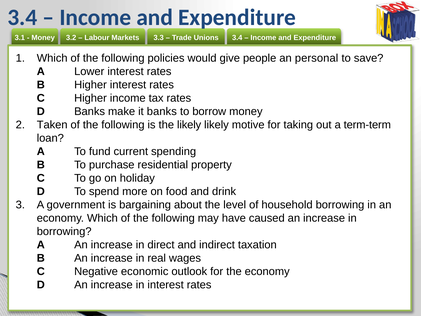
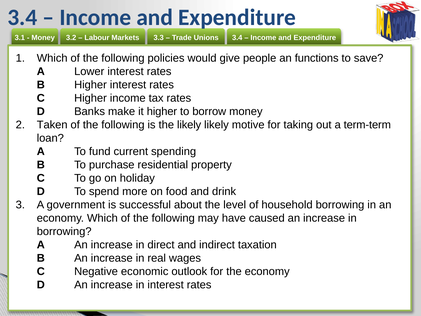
personal: personal -> functions
it banks: banks -> higher
bargaining: bargaining -> successful
